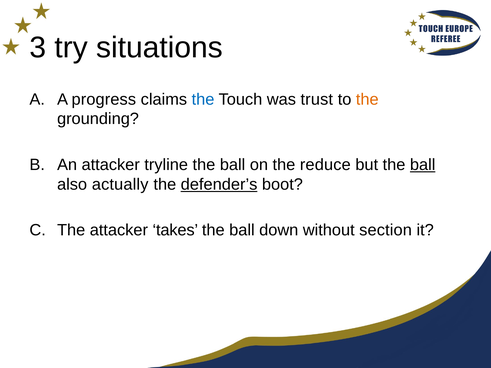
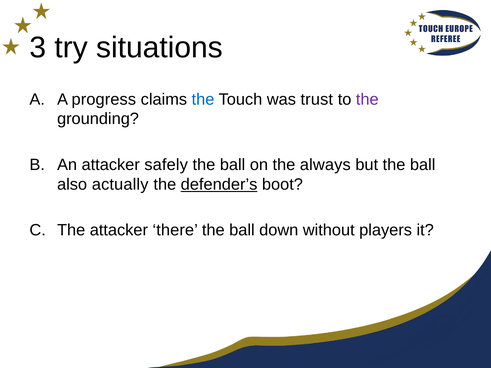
the at (367, 99) colour: orange -> purple
tryline: tryline -> safely
reduce: reduce -> always
ball at (423, 165) underline: present -> none
takes: takes -> there
section: section -> players
